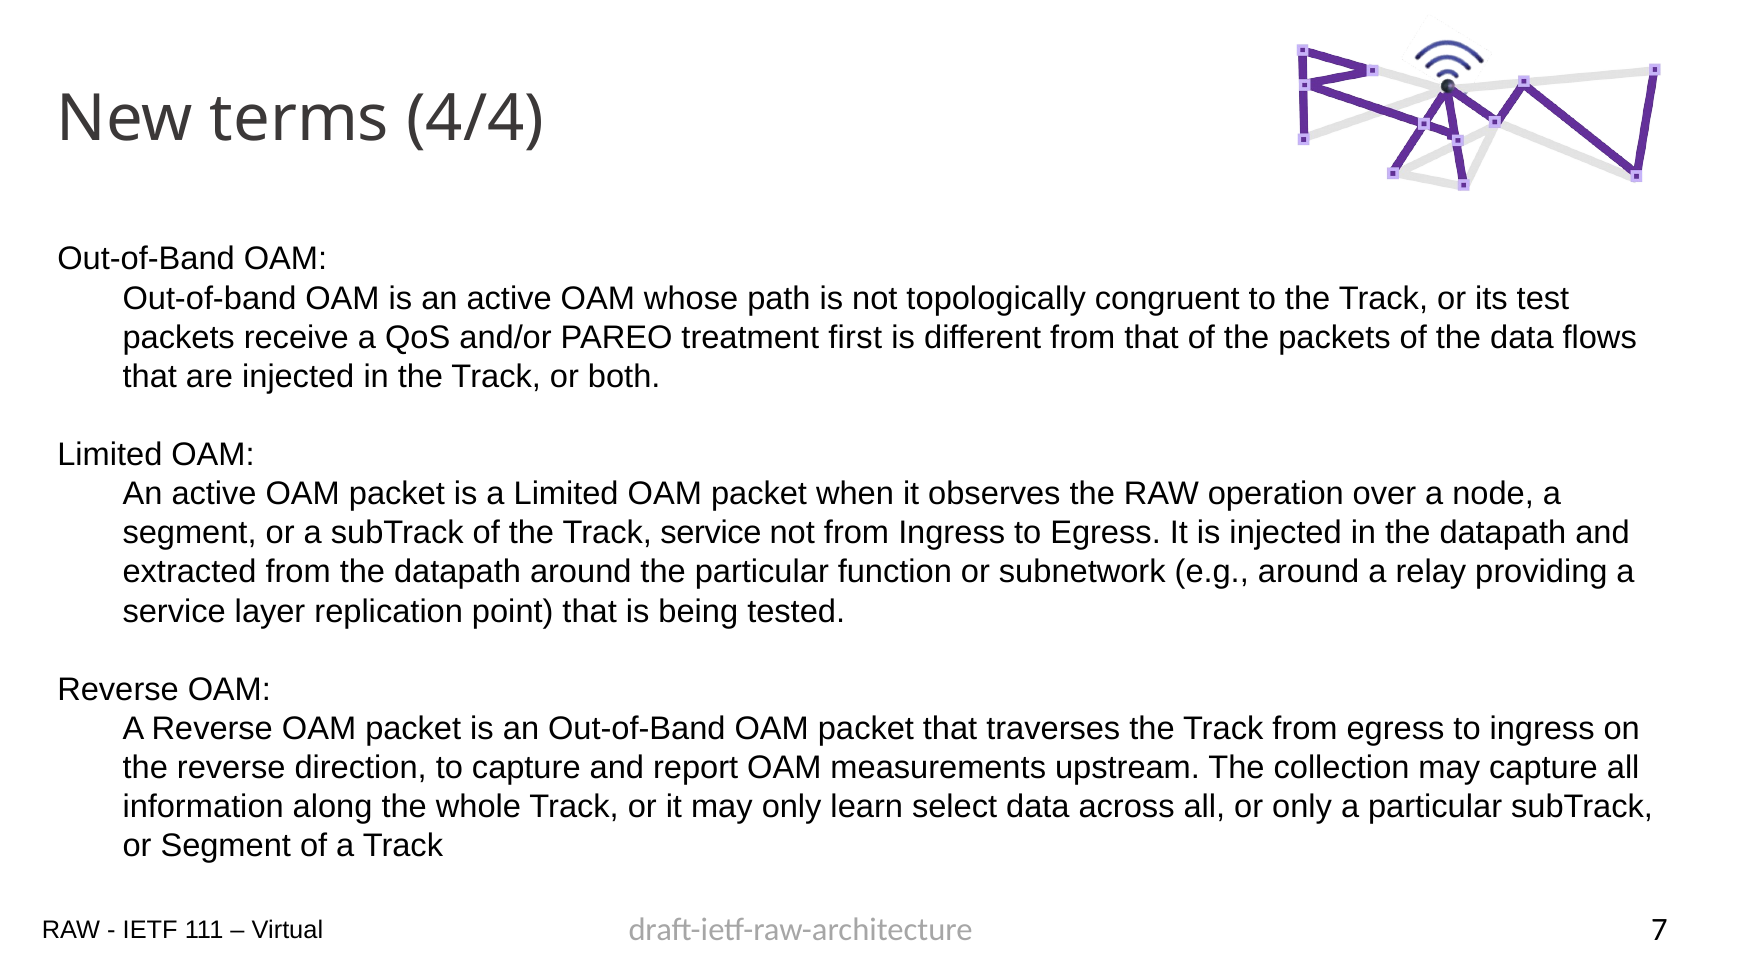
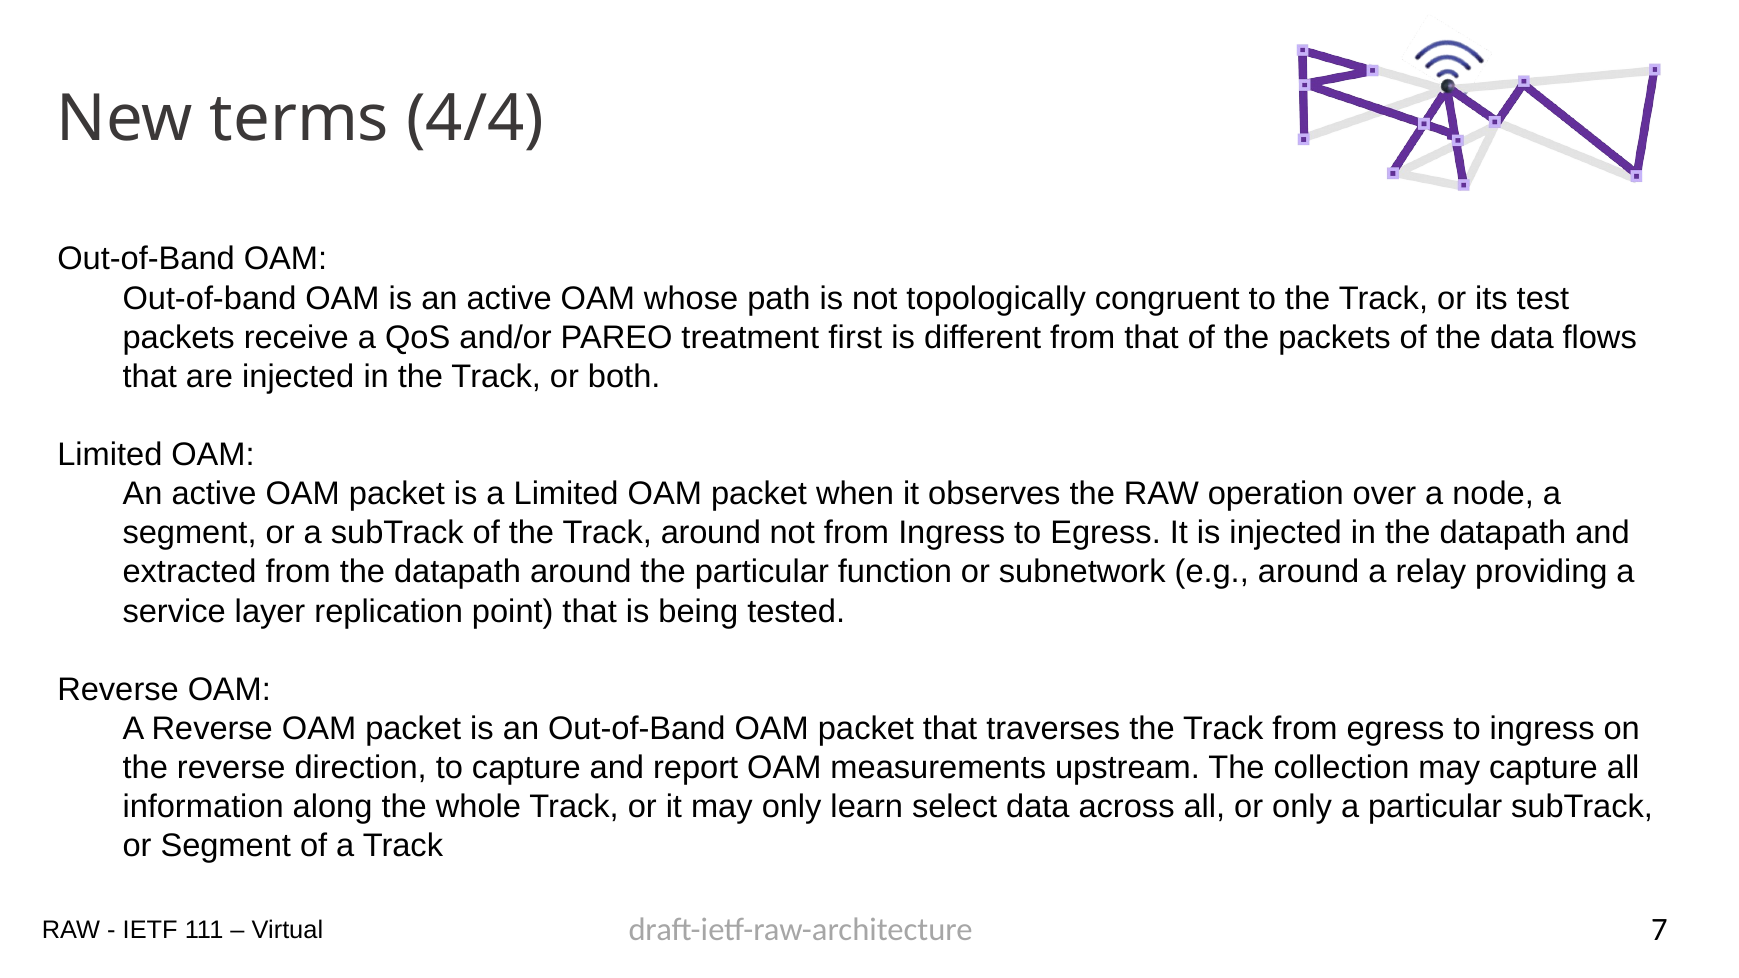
Track service: service -> around
